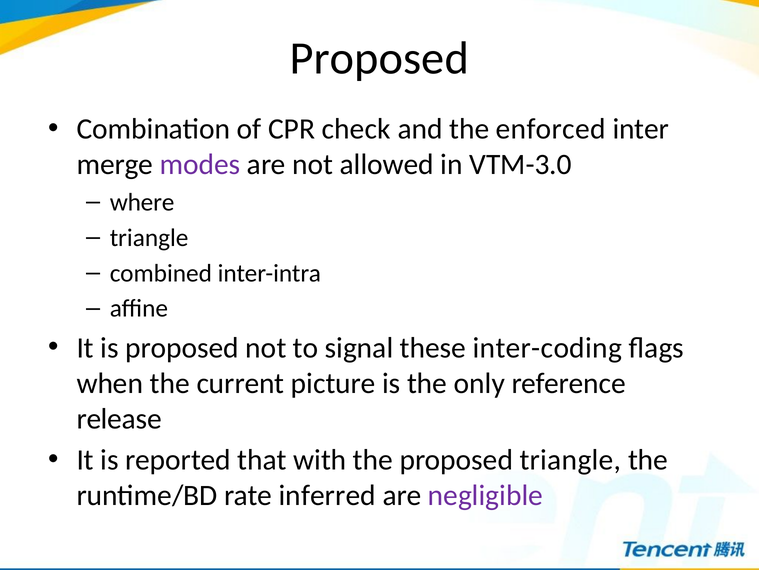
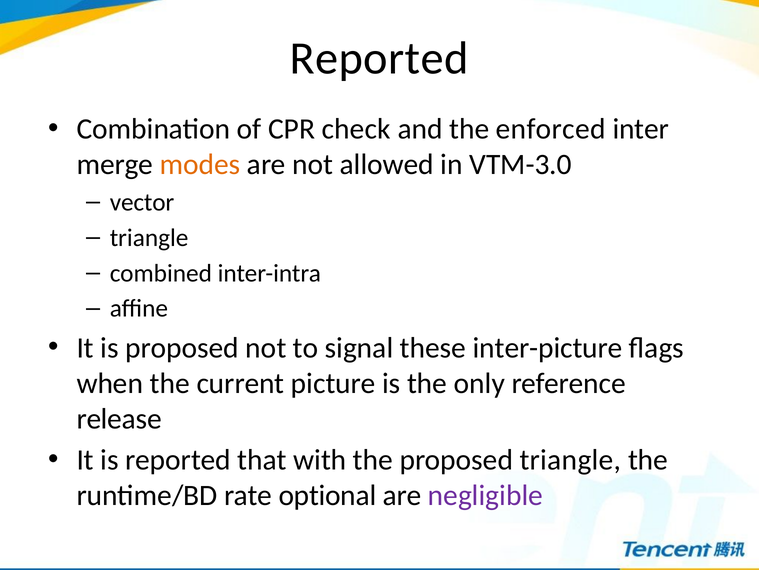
Proposed at (379, 58): Proposed -> Reported
modes colour: purple -> orange
where: where -> vector
inter-coding: inter-coding -> inter-picture
inferred: inferred -> optional
